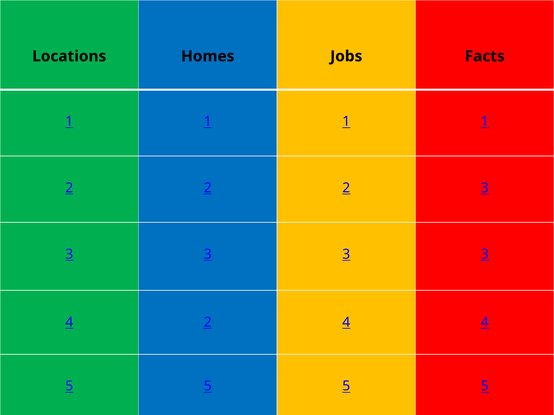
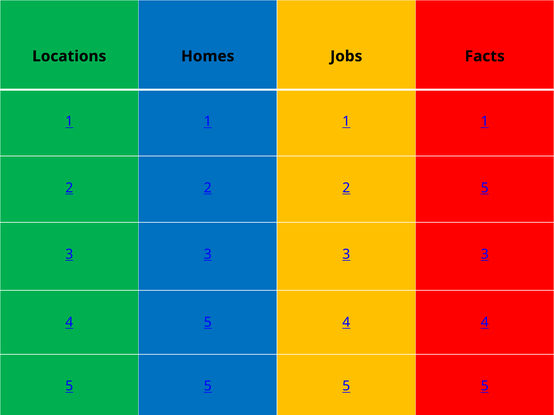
2 3: 3 -> 5
2 at (208, 323): 2 -> 5
